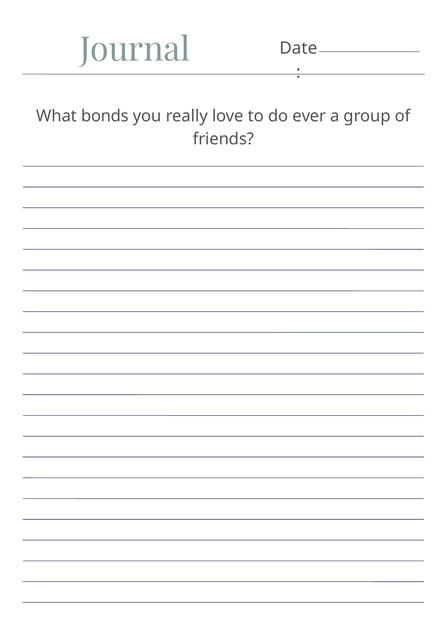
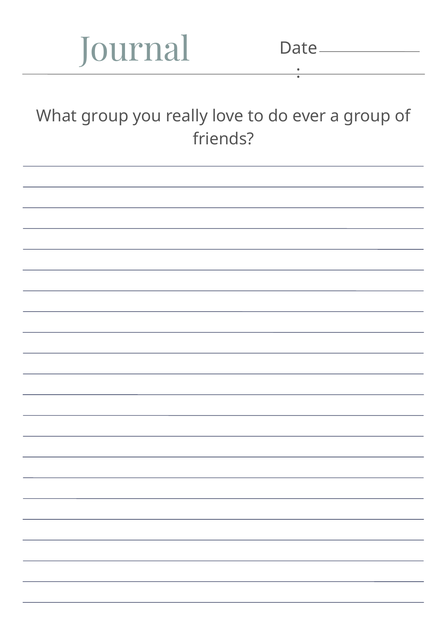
What bonds: bonds -> group
